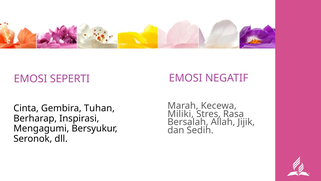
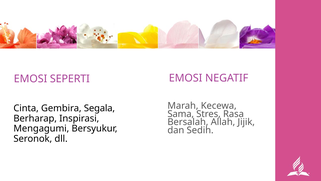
Tuhan: Tuhan -> Segala
Miliki: Miliki -> Sama
